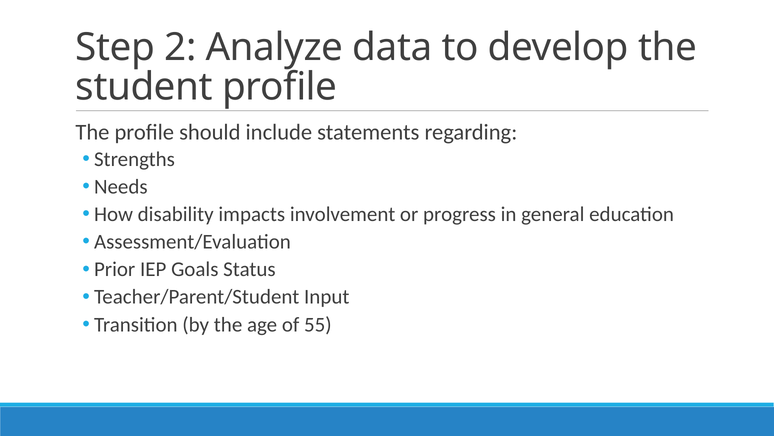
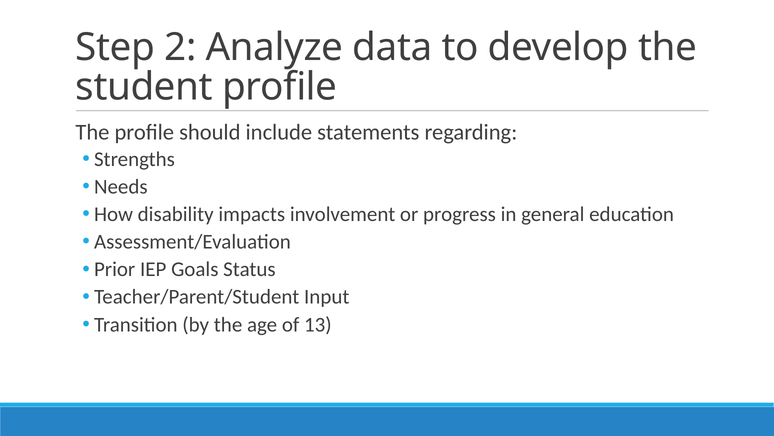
55: 55 -> 13
